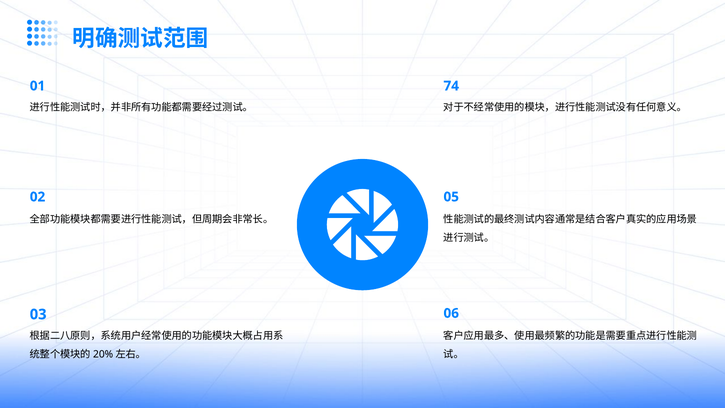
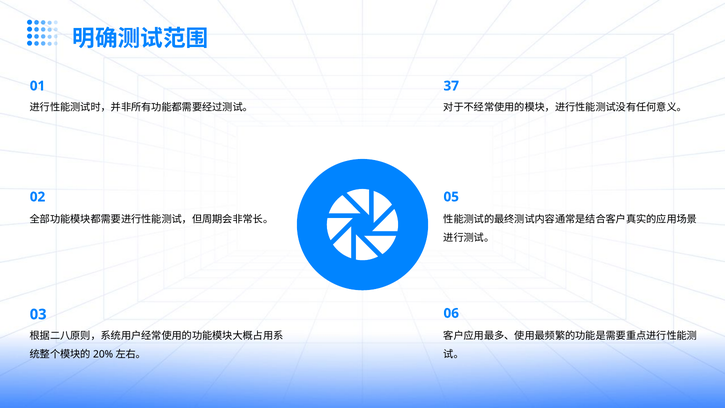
74: 74 -> 37
